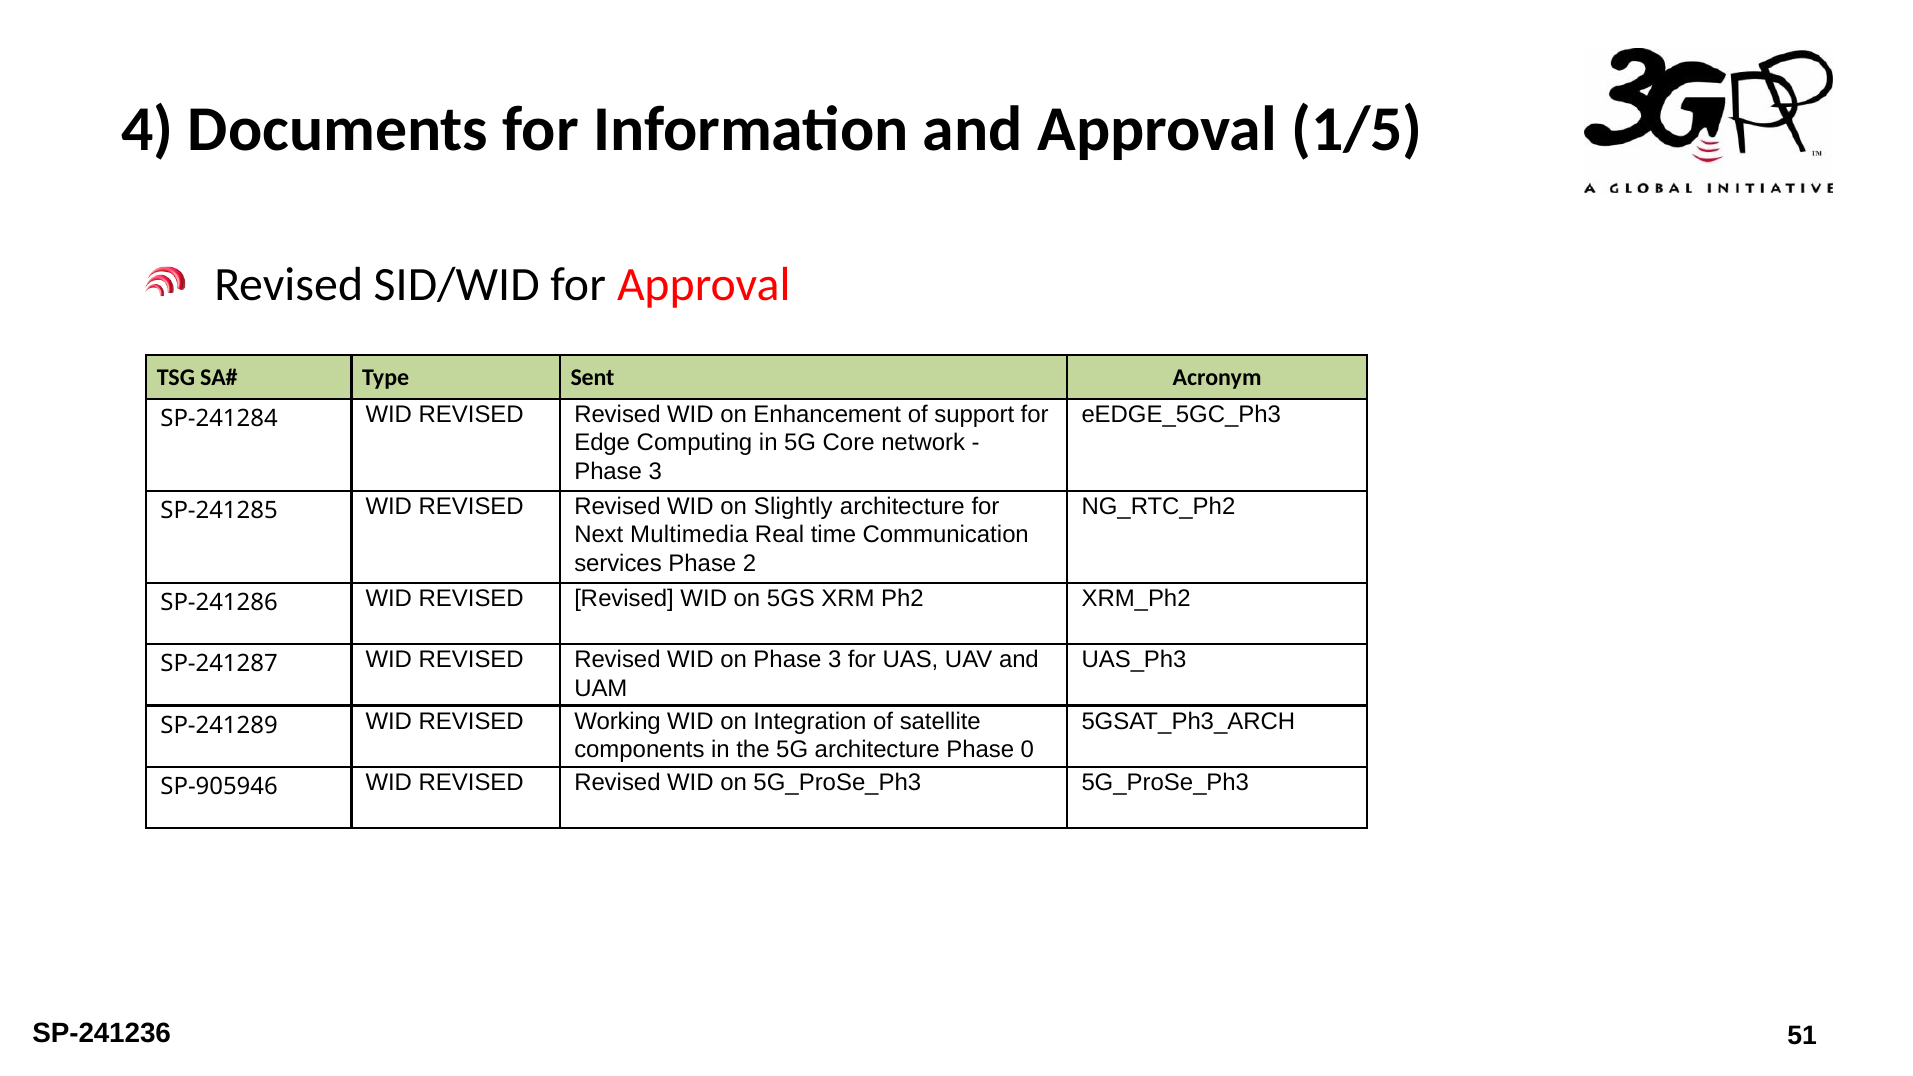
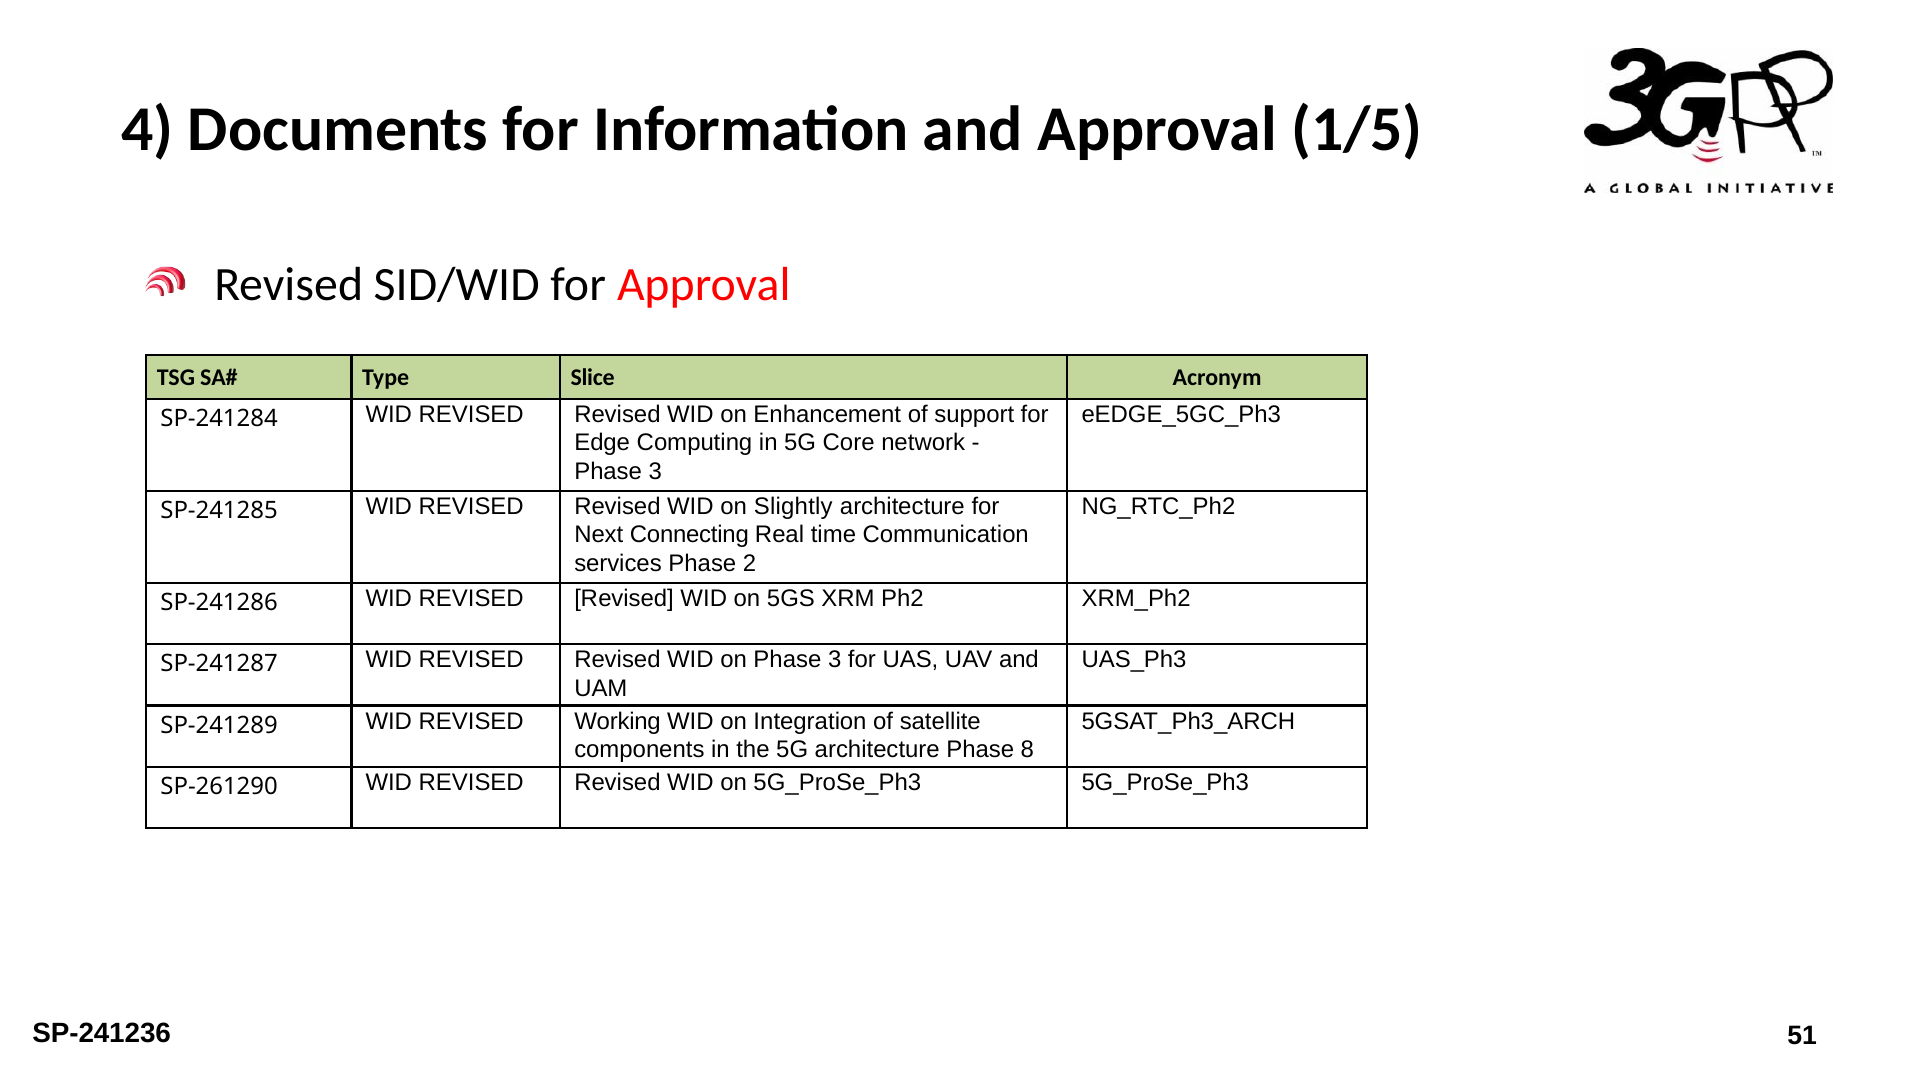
Sent: Sent -> Slice
Multimedia: Multimedia -> Connecting
0: 0 -> 8
SP-905946: SP-905946 -> SP-261290
